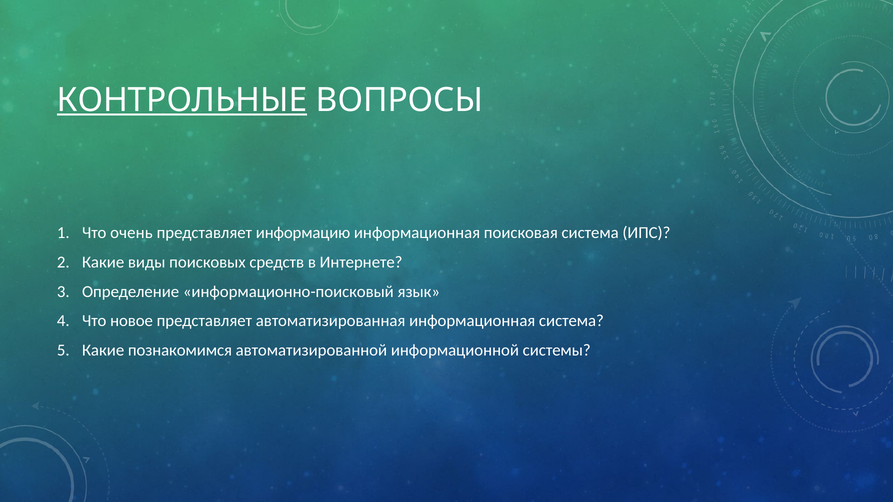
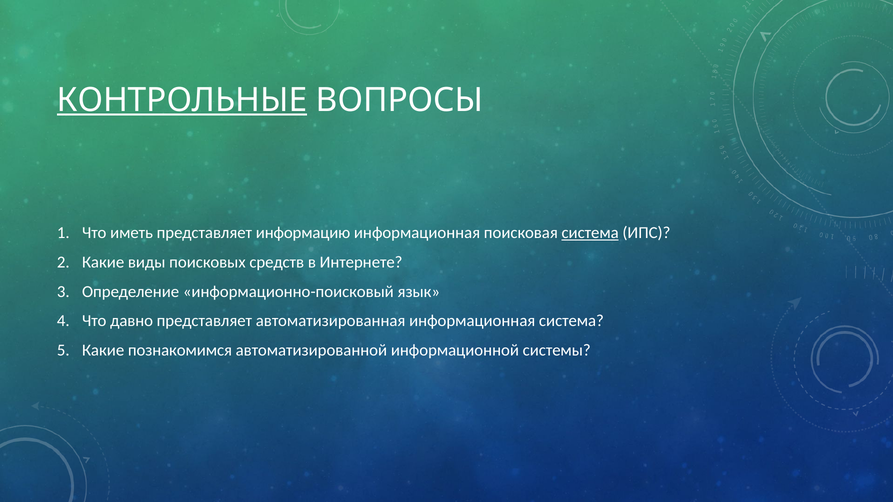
очень: очень -> иметь
система at (590, 233) underline: none -> present
новое: новое -> давно
